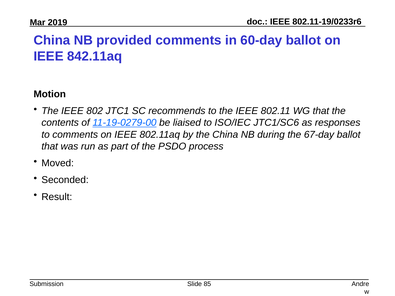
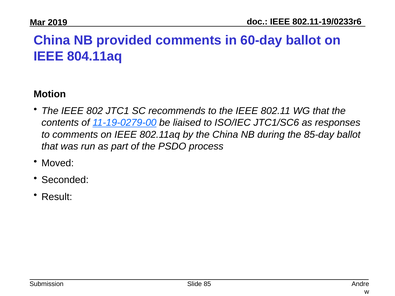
842.11aq: 842.11aq -> 804.11aq
67-day: 67-day -> 85-day
